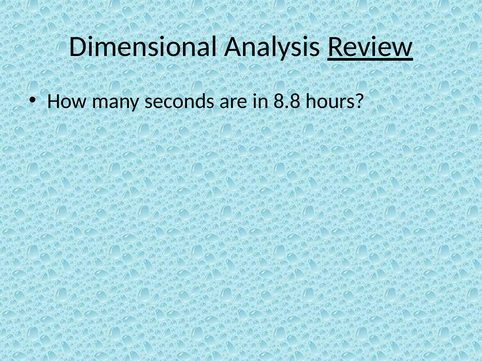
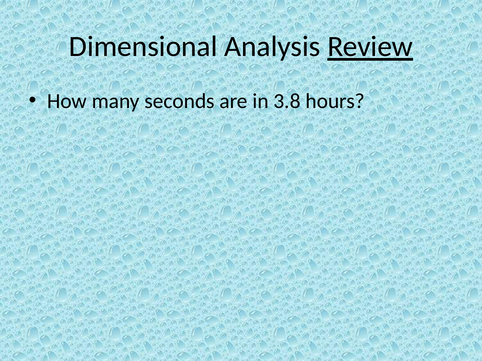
8.8: 8.8 -> 3.8
